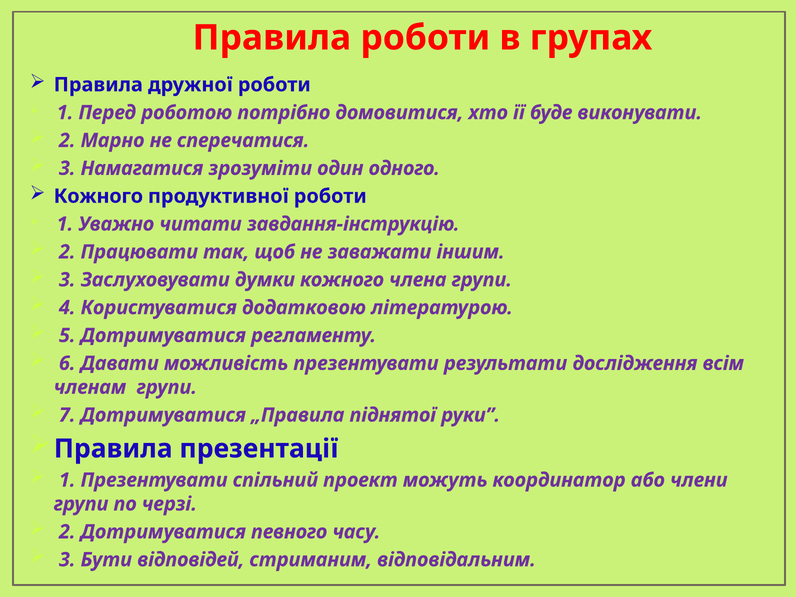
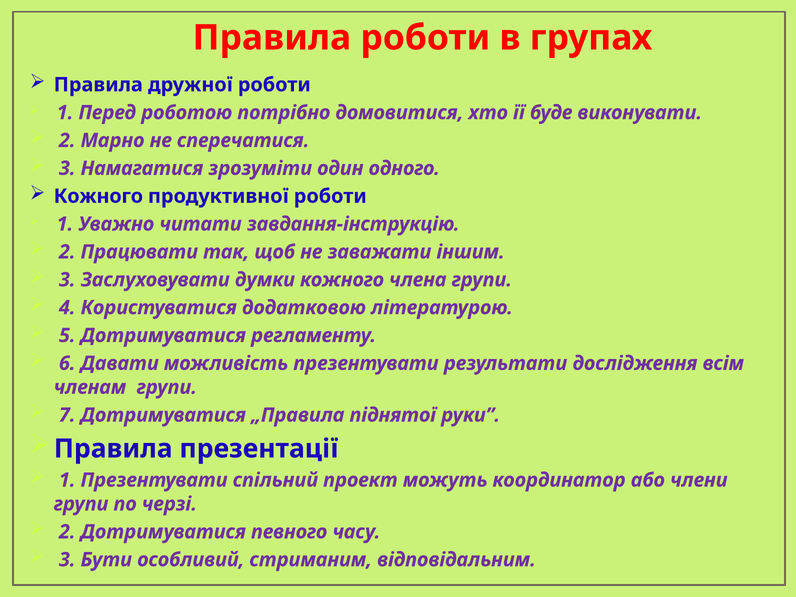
відповідей: відповідей -> особливий
